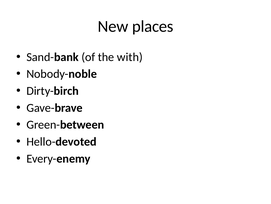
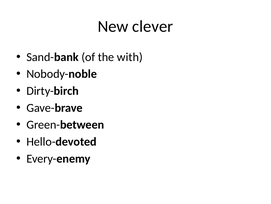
places: places -> clever
